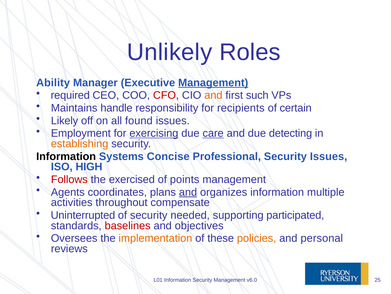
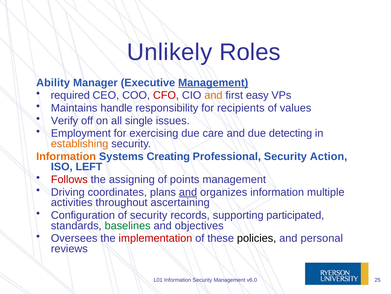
such: such -> easy
certain: certain -> values
Likely: Likely -> Verify
found: found -> single
exercising underline: present -> none
care underline: present -> none
Information at (66, 156) colour: black -> orange
Concise: Concise -> Creating
Security Issues: Issues -> Action
HIGH: HIGH -> LEFT
exercised: exercised -> assigning
Agents: Agents -> Driving
compensate: compensate -> ascertaining
Uninterrupted: Uninterrupted -> Configuration
needed: needed -> records
baselines colour: red -> green
implementation colour: orange -> red
policies colour: orange -> black
